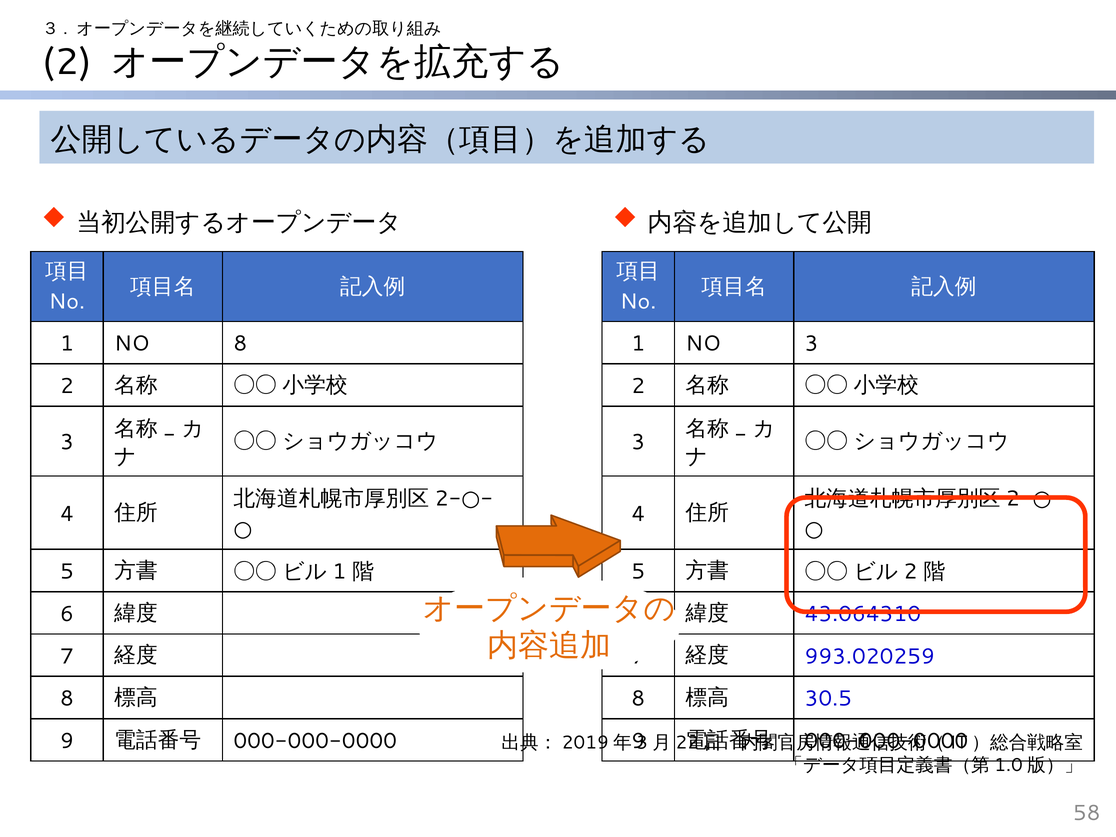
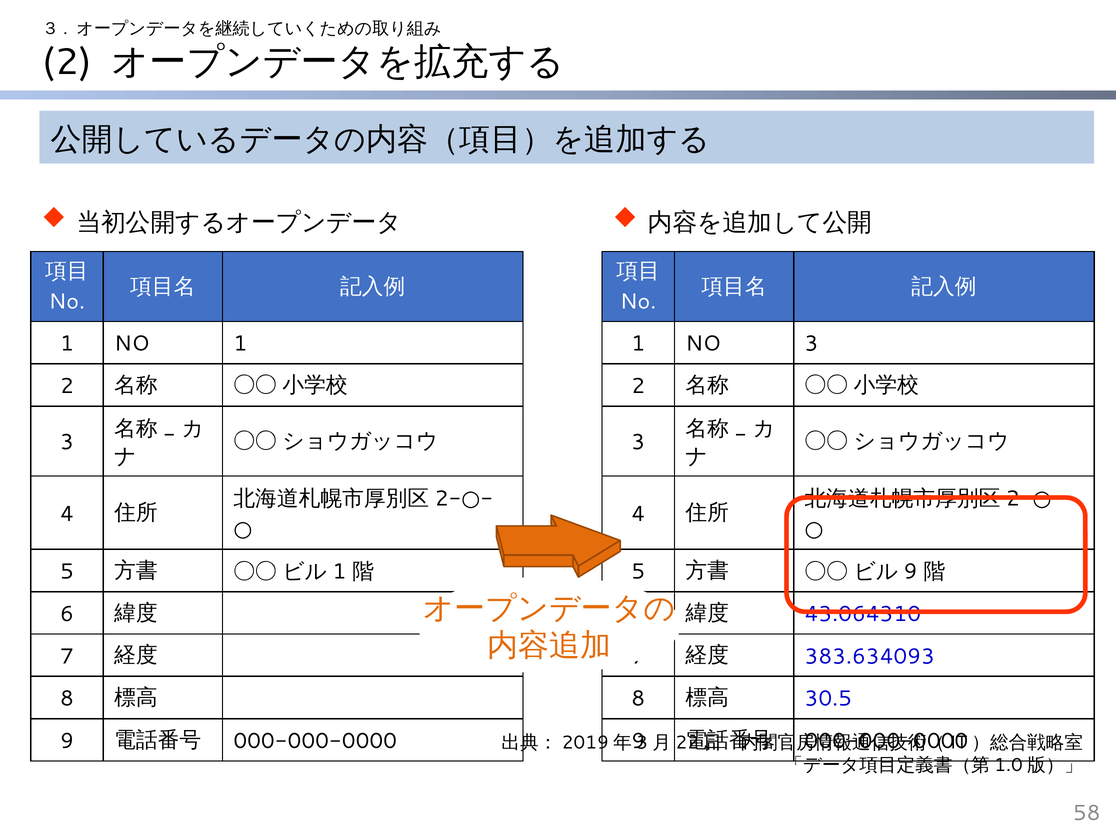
NO 8: 8 -> 1
2 at (910, 572): 2 -> 9
993.020259: 993.020259 -> 383.634093
